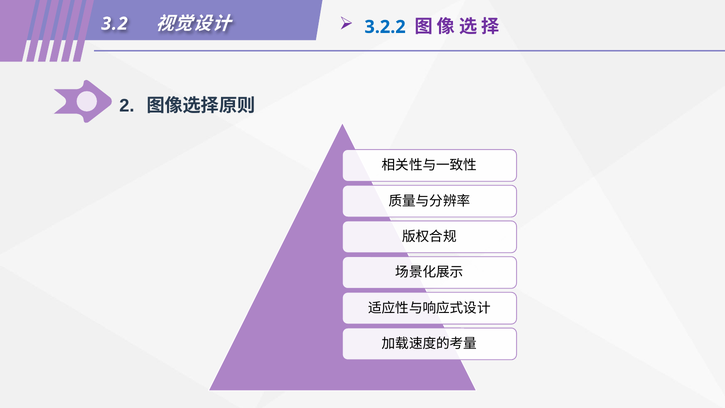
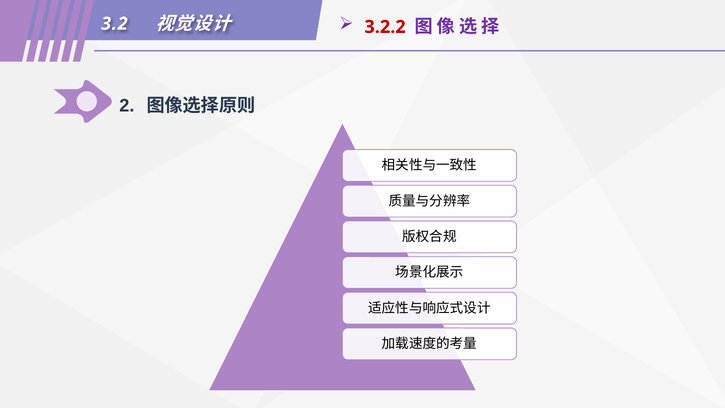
3.2.2 colour: blue -> red
